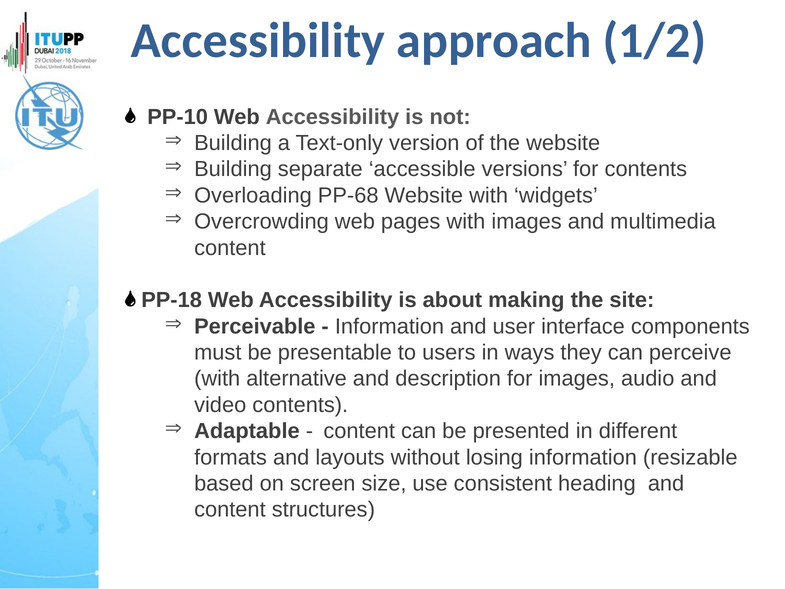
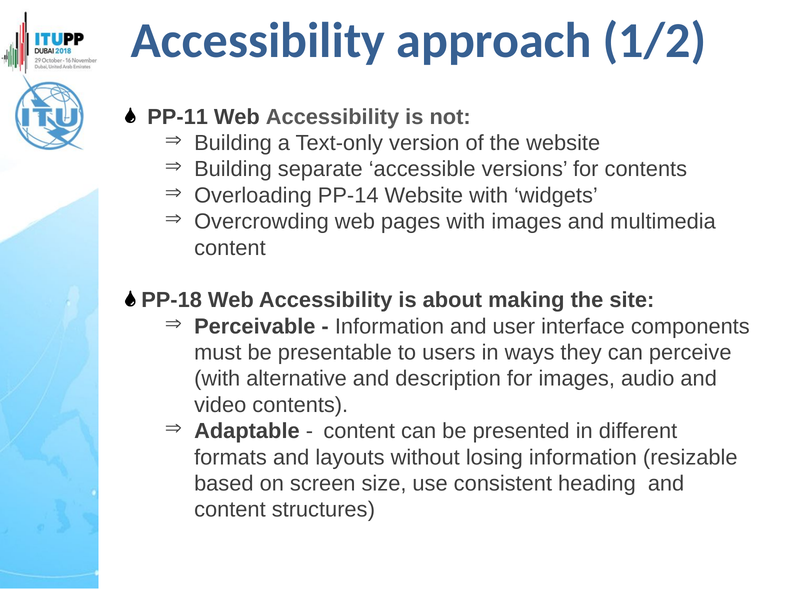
PP-10: PP-10 -> PP-11
PP-68: PP-68 -> PP-14
